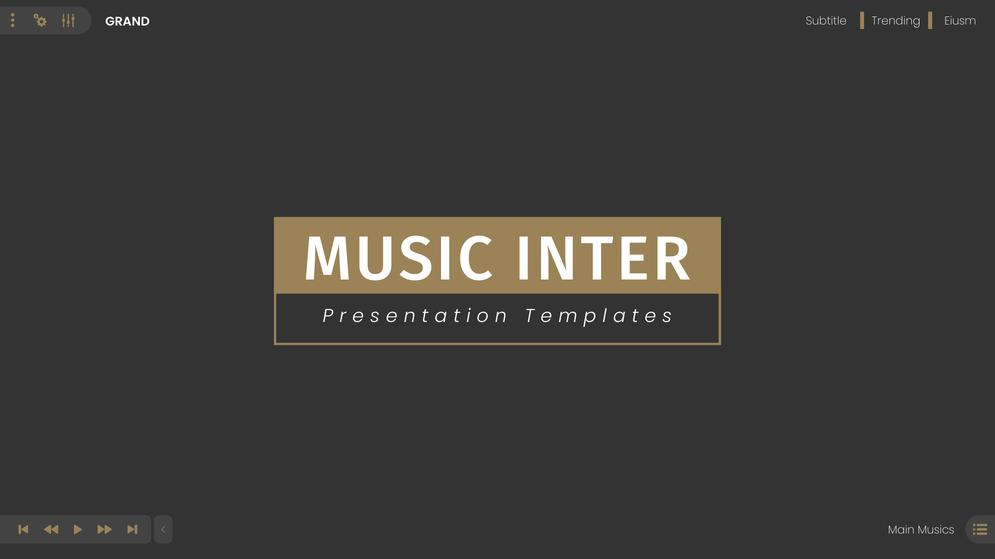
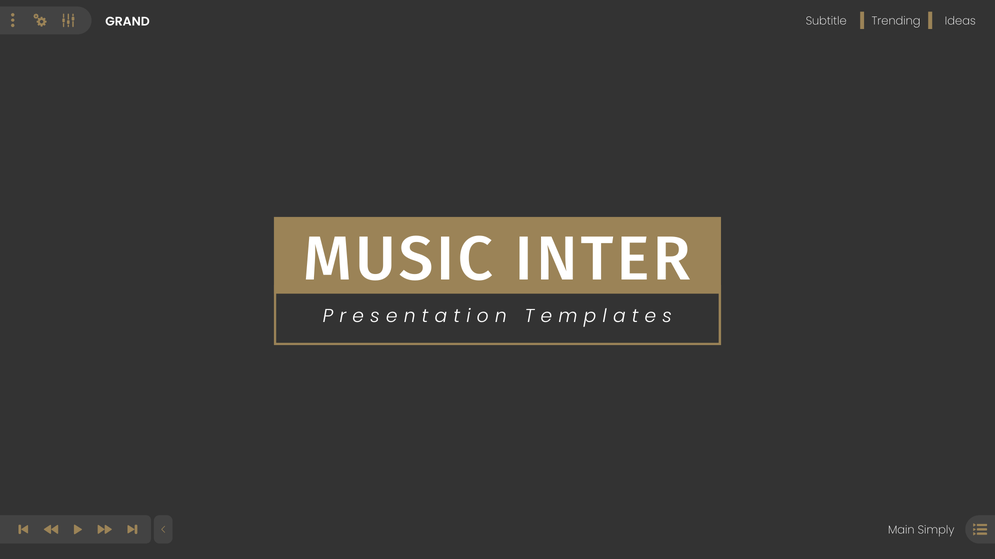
Eiusm: Eiusm -> Ideas
Musics: Musics -> Simply
